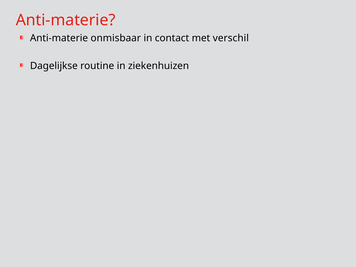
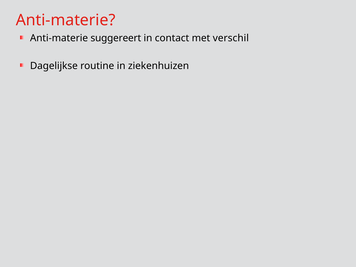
onmisbaar: onmisbaar -> suggereert
